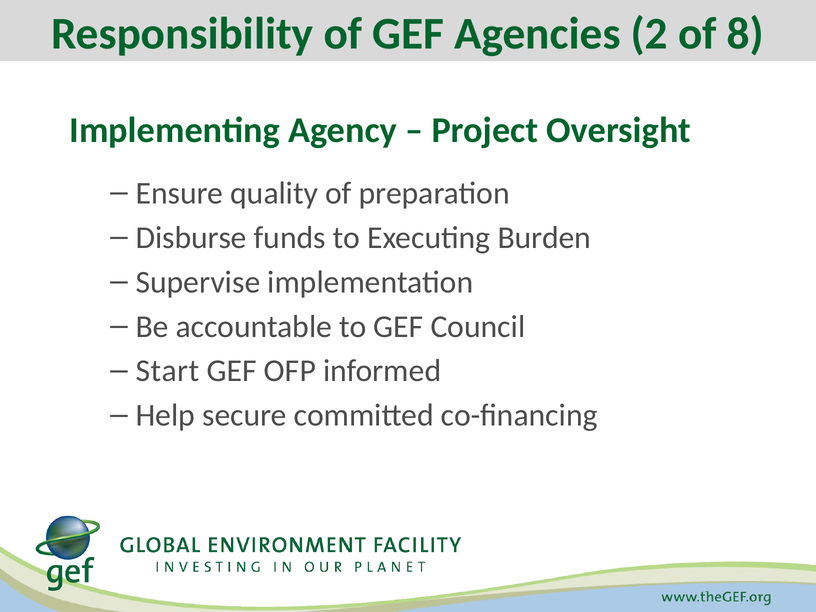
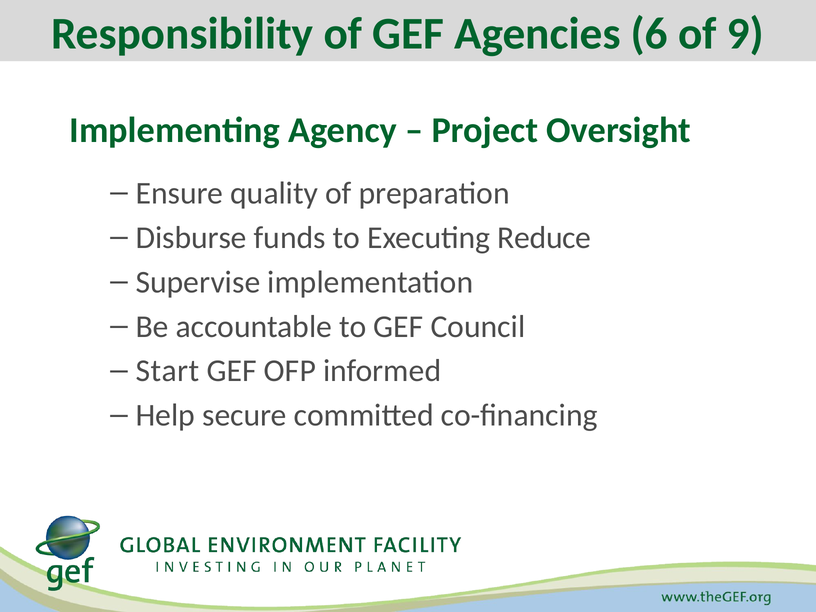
2: 2 -> 6
8: 8 -> 9
Burden: Burden -> Reduce
